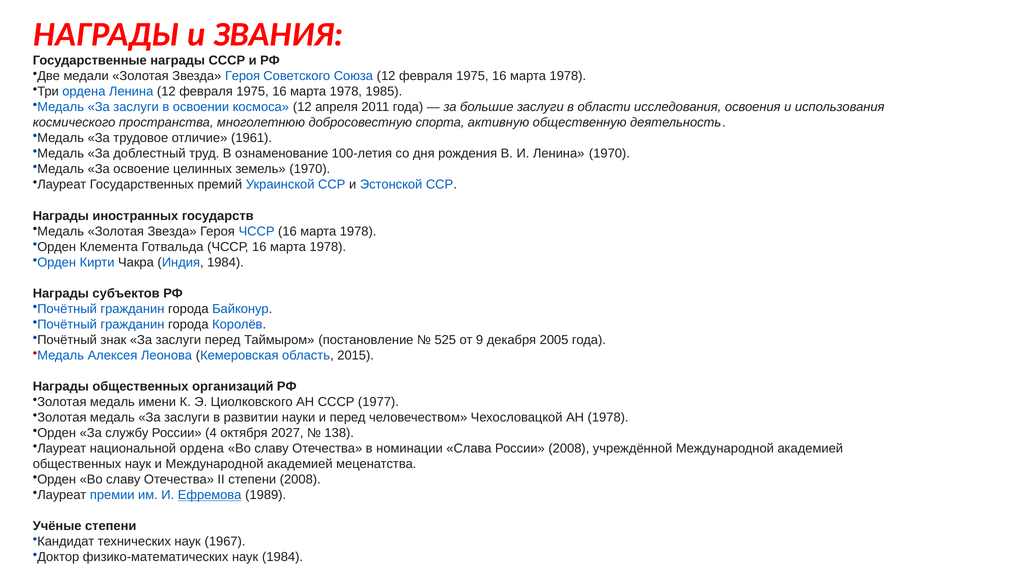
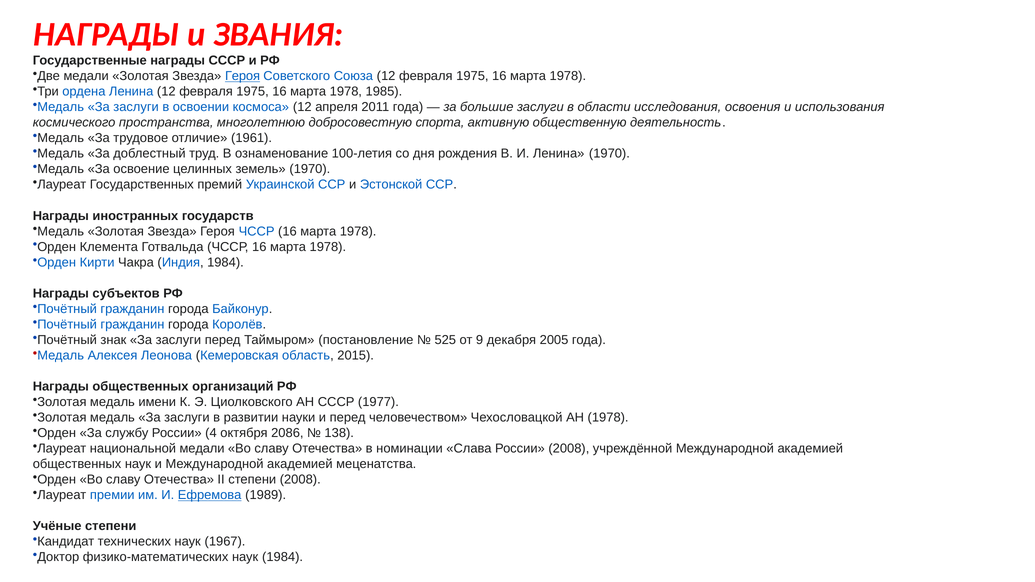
Героя at (243, 76) underline: none -> present
2027: 2027 -> 2086
национальной ордена: ордена -> медали
